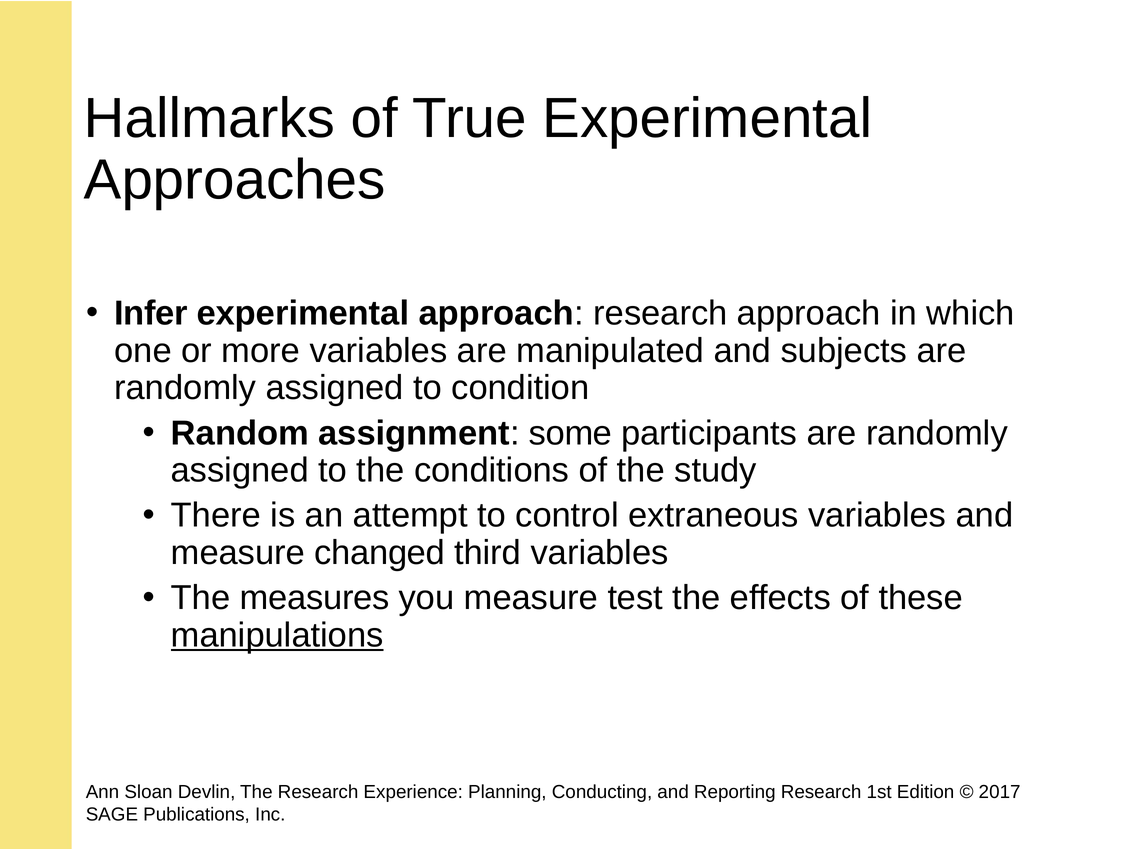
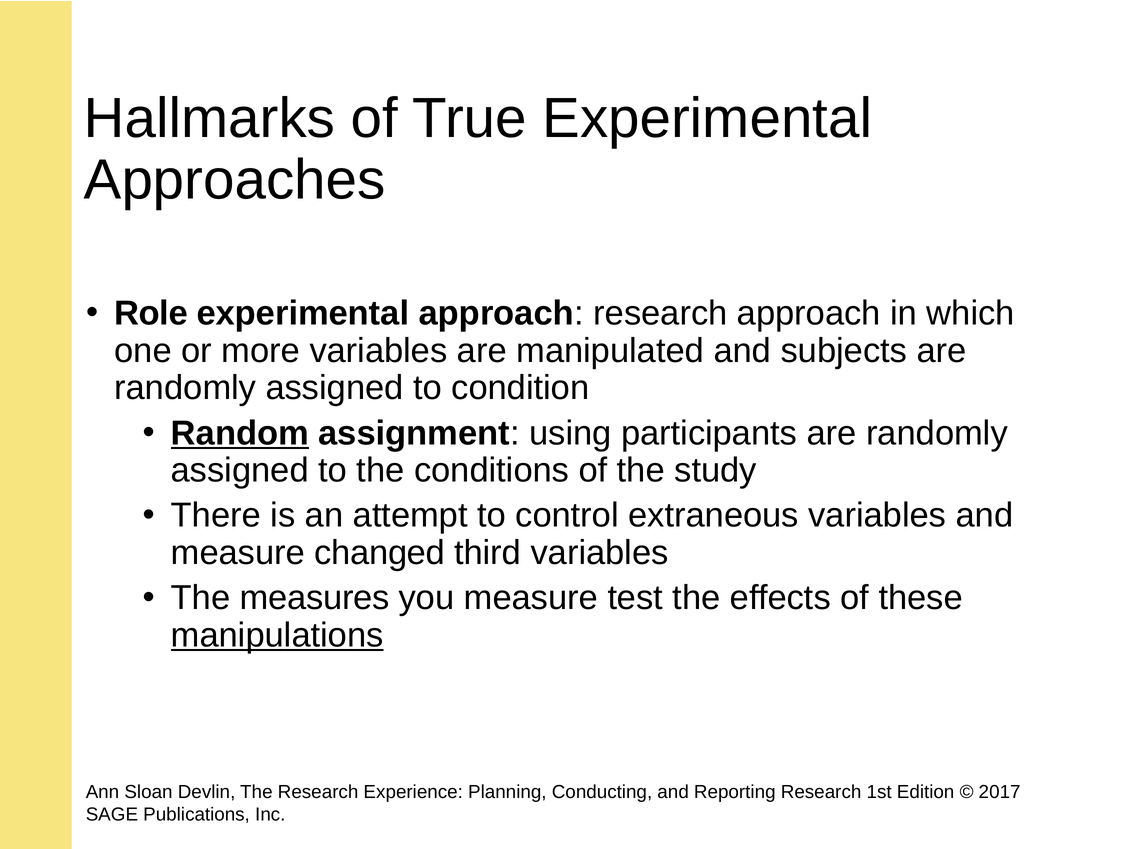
Infer: Infer -> Role
Random underline: none -> present
some: some -> using
